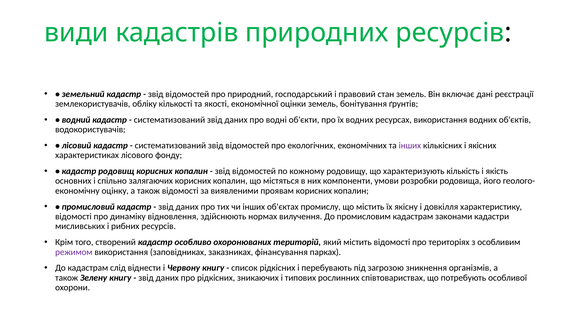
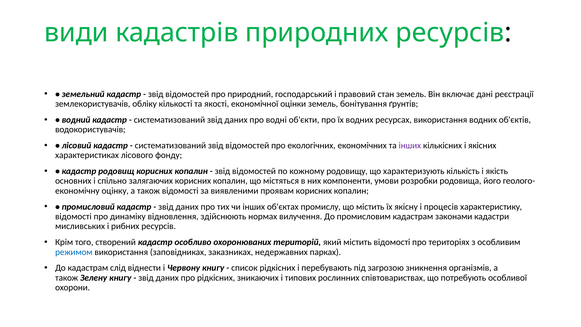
довкілля: довкілля -> процесів
режимом colour: purple -> blue
фінансування: фінансування -> недержавних
